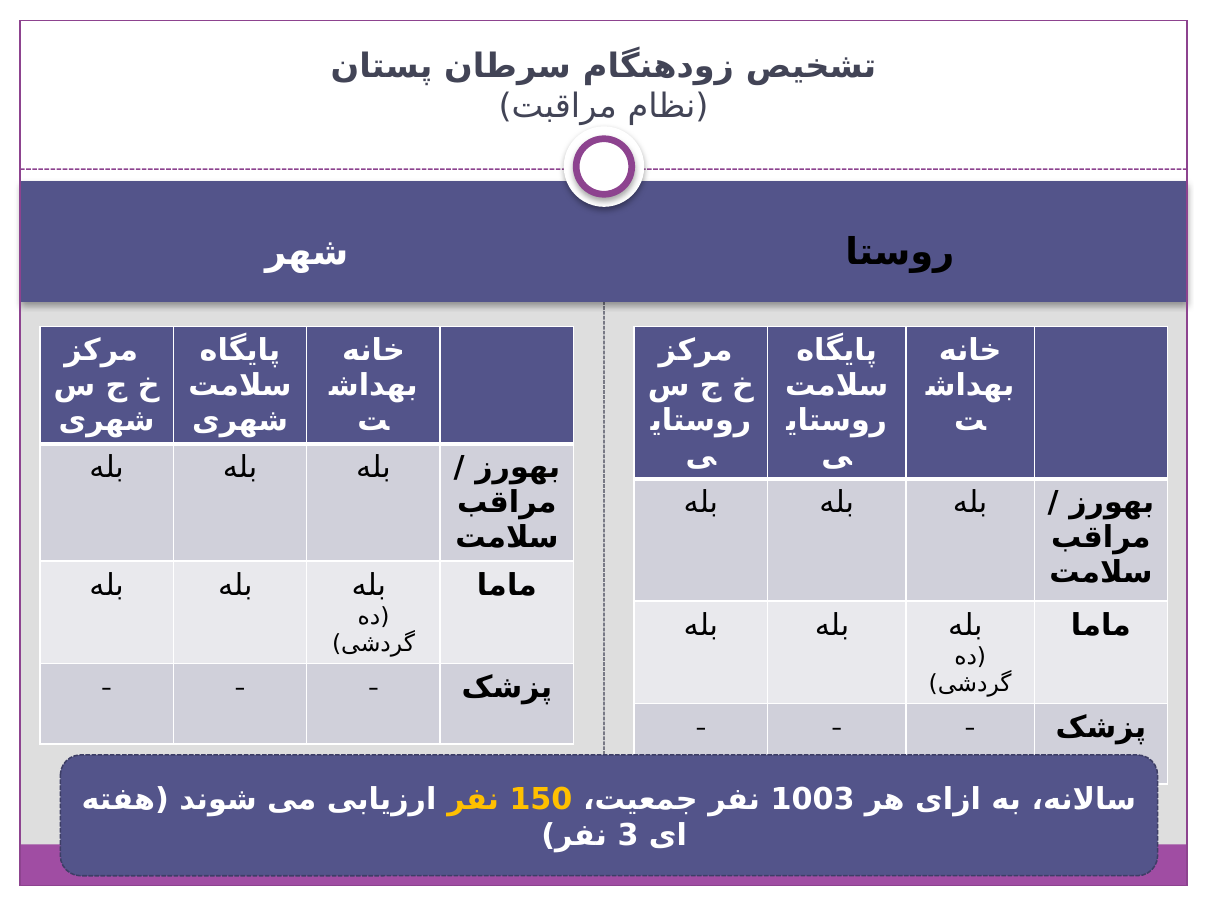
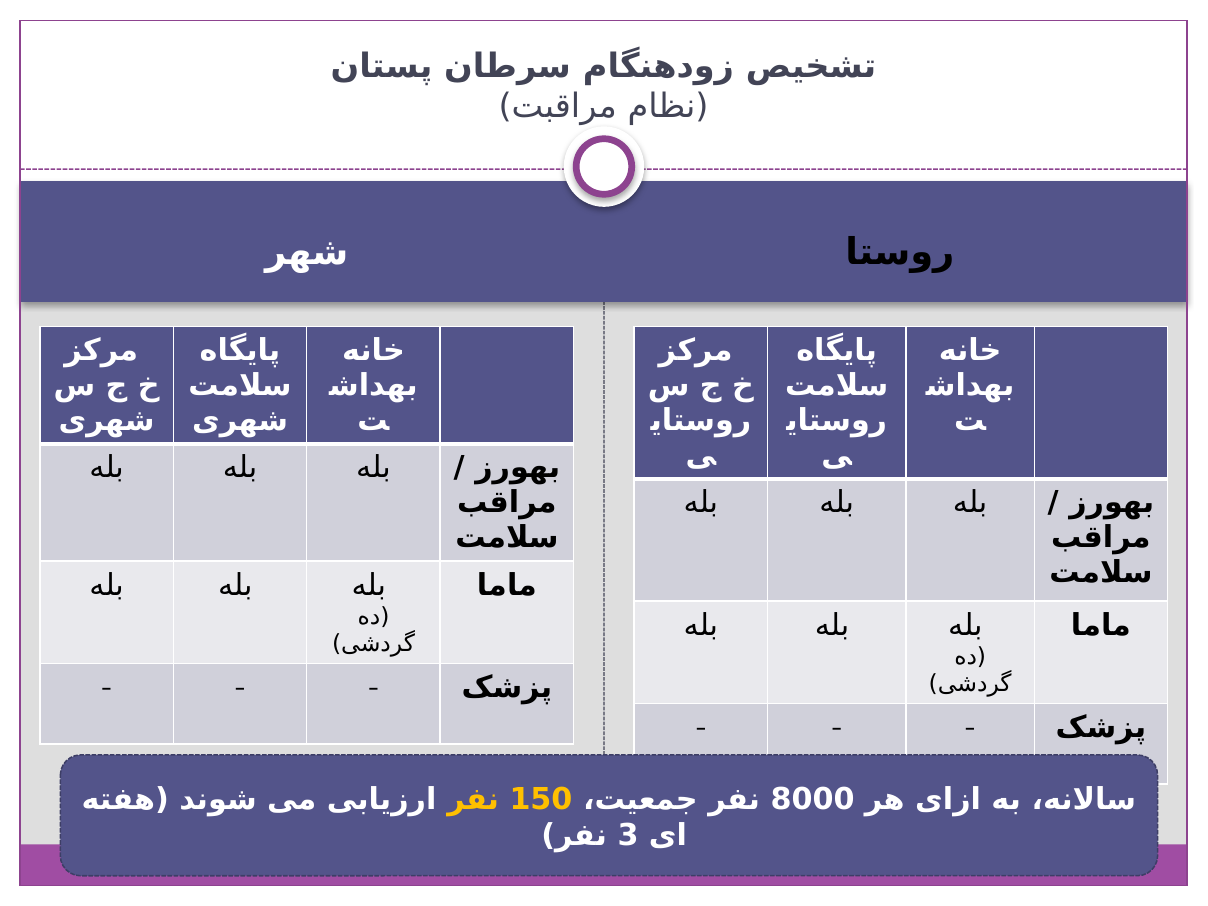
1003: 1003 -> 8000
